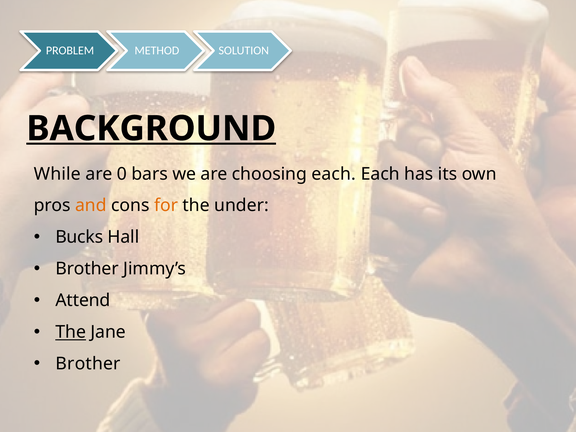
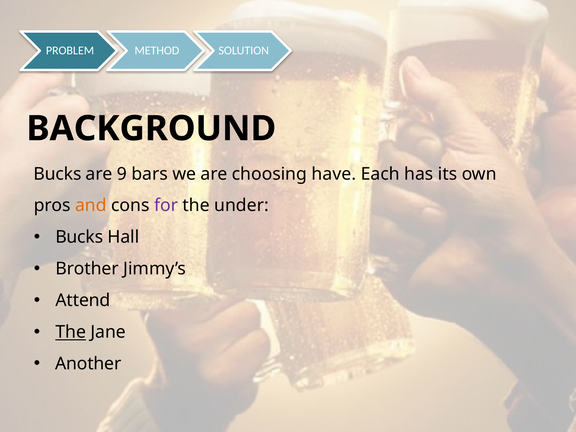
BACKGROUND underline: present -> none
While at (57, 174): While -> Bucks
0: 0 -> 9
choosing each: each -> have
for colour: orange -> purple
Brother at (88, 364): Brother -> Another
